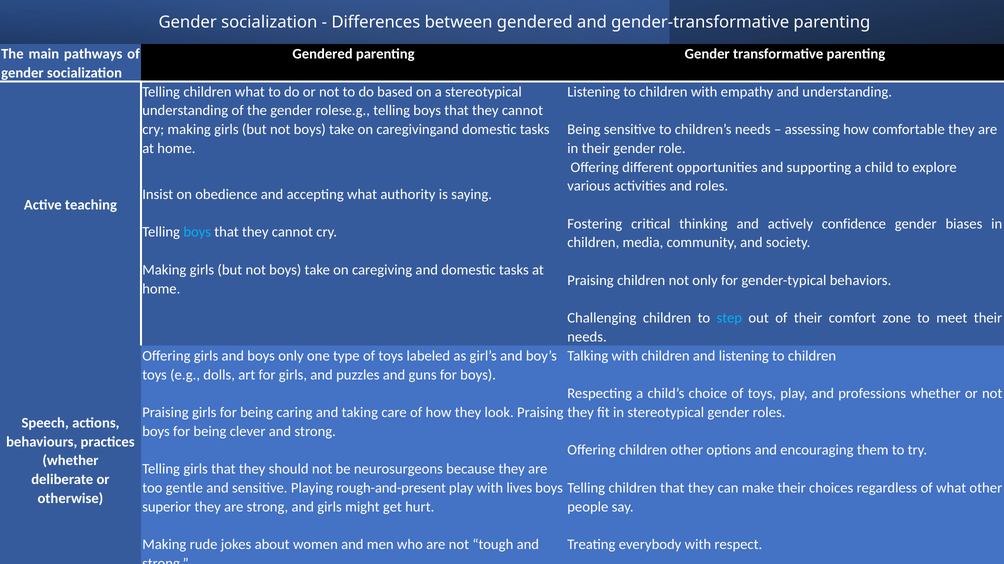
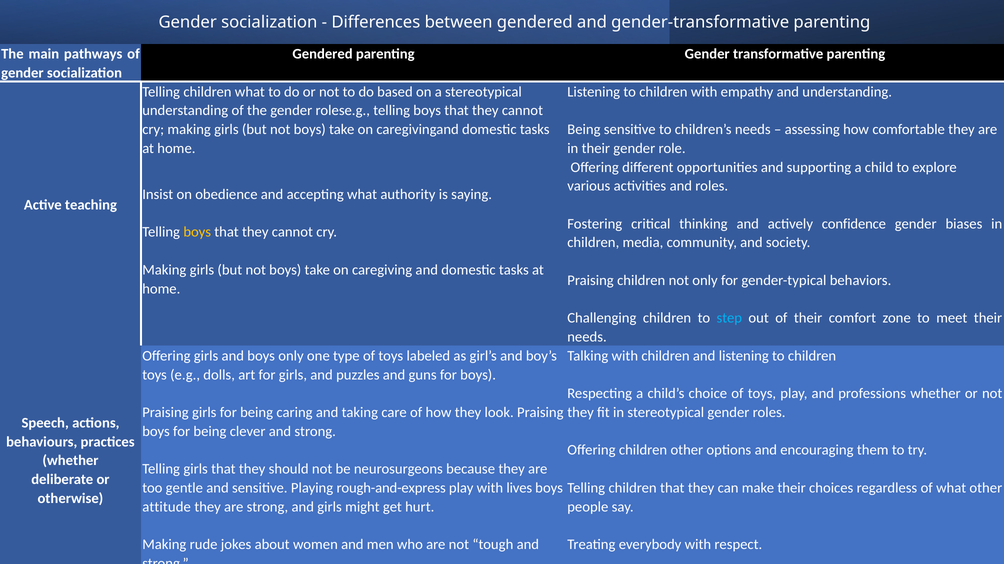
boys at (197, 232) colour: light blue -> yellow
rough-and-present: rough-and-present -> rough-and-express
superior: superior -> attitude
